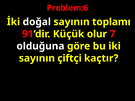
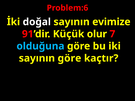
toplamı: toplamı -> evimize
olduğuna colour: white -> light blue
sayının çiftçi: çiftçi -> göre
